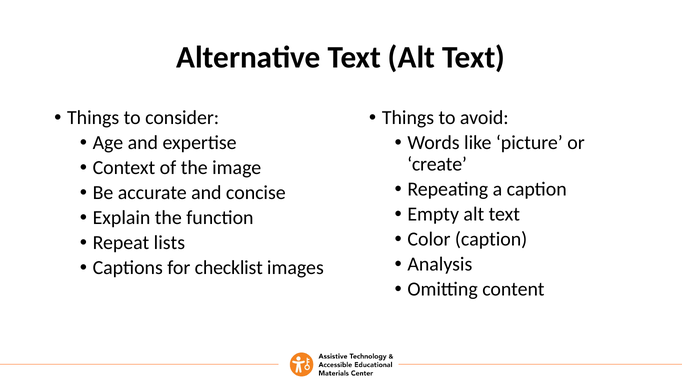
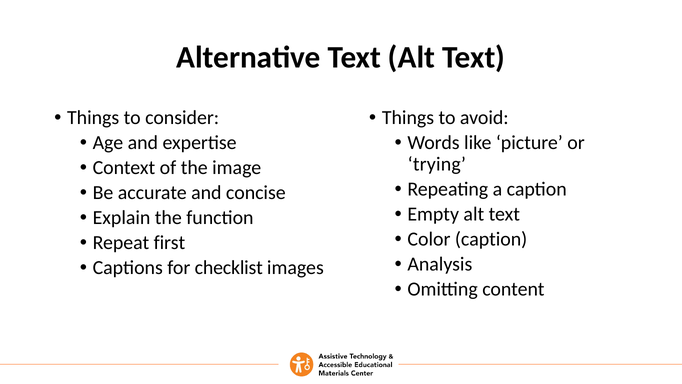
create: create -> trying
lists: lists -> first
